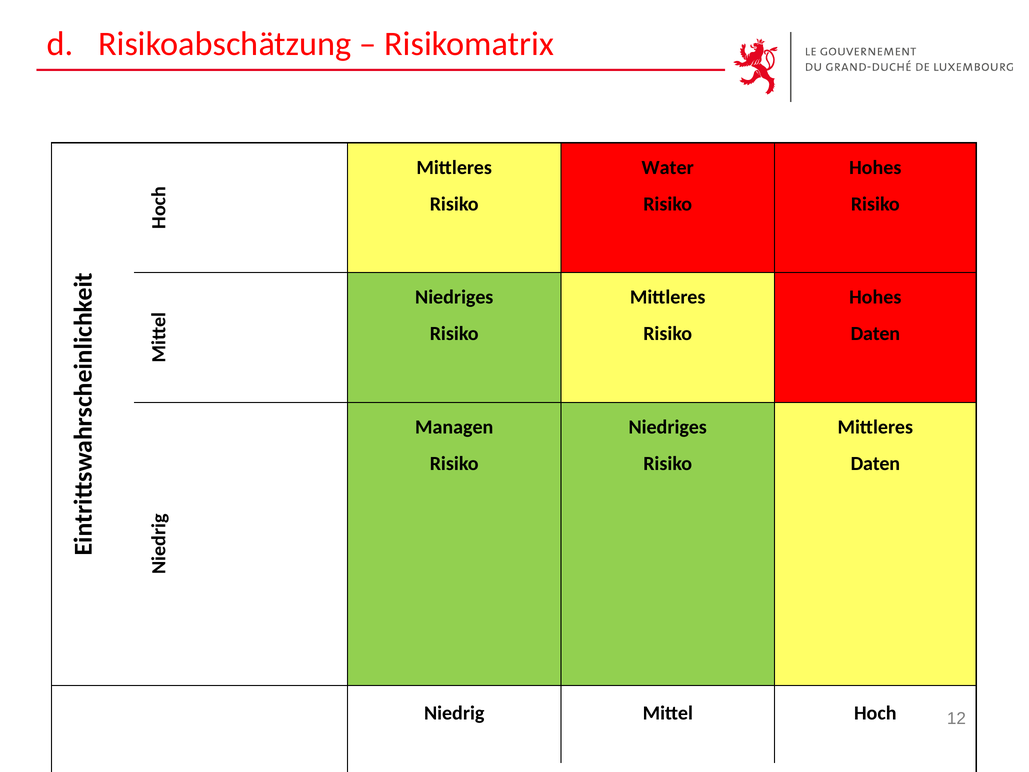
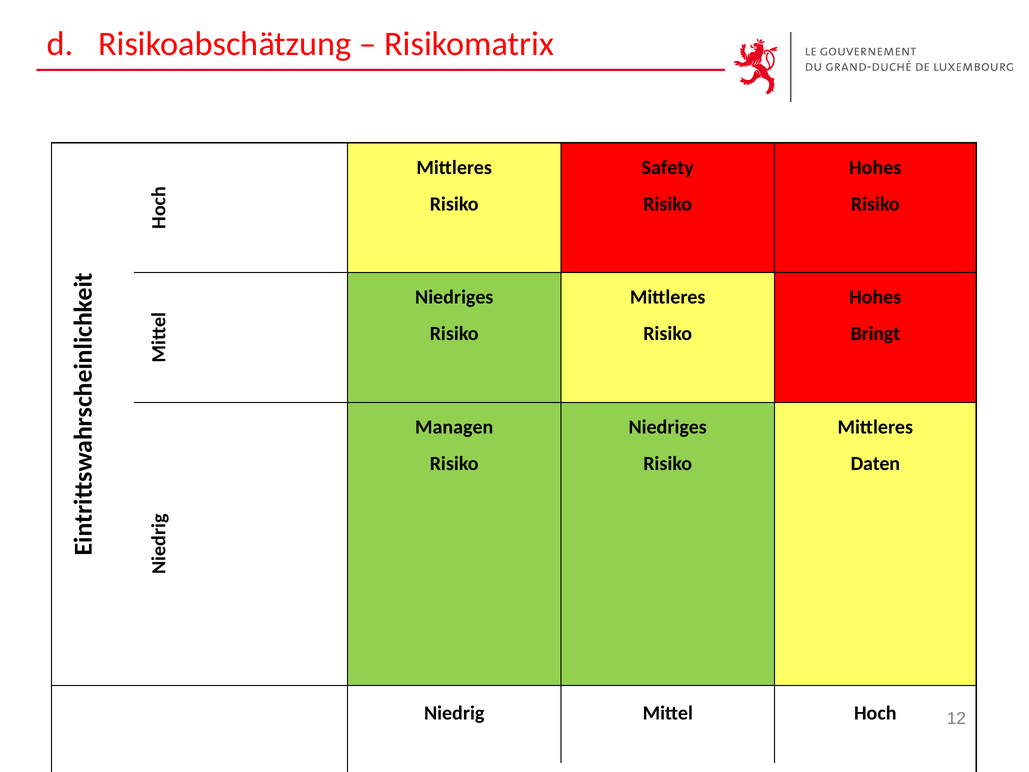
Water: Water -> Safety
Daten at (875, 334): Daten -> Bringt
